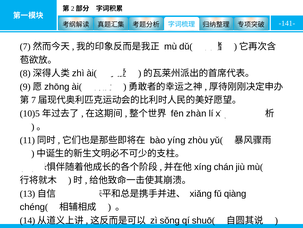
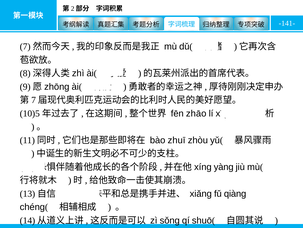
zhàn: zhàn -> zhāo
yíng: yíng -> zhuī
chán: chán -> yàng
